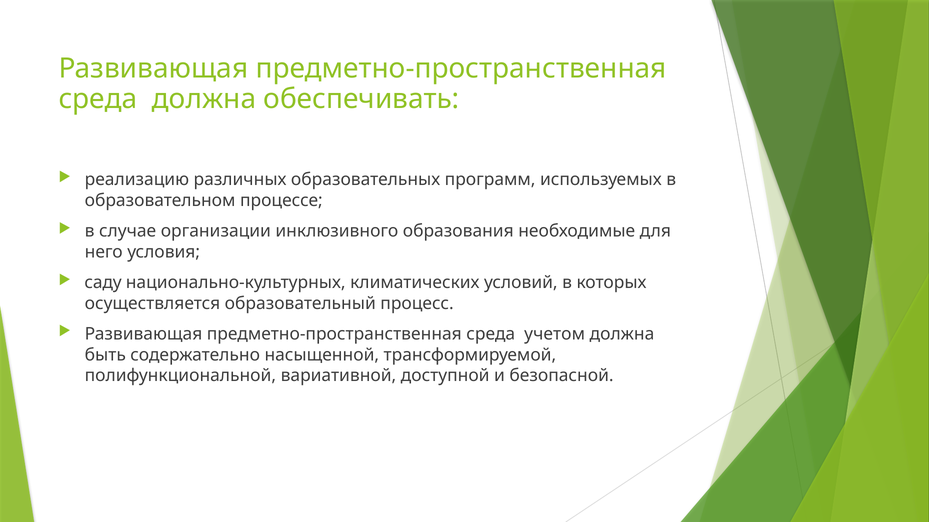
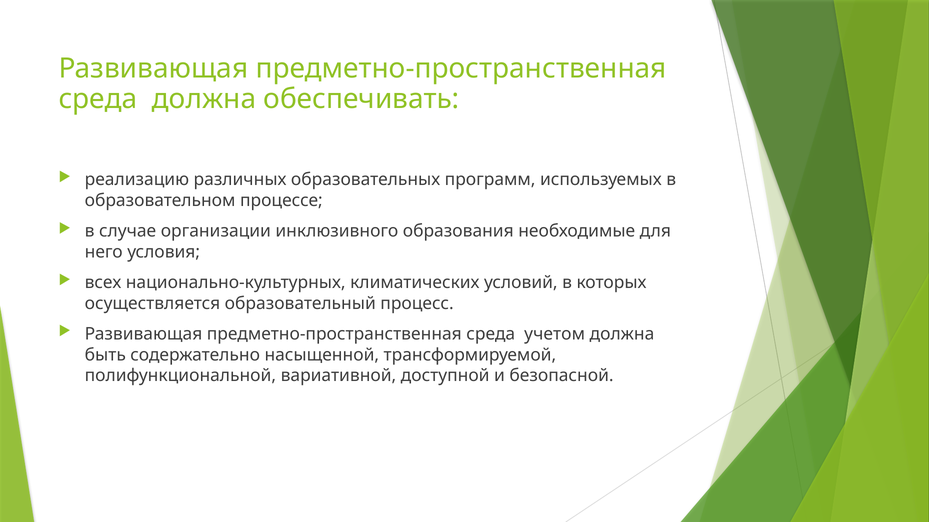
саду: саду -> всех
